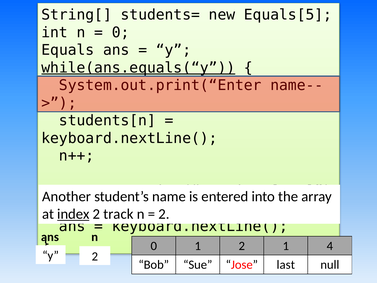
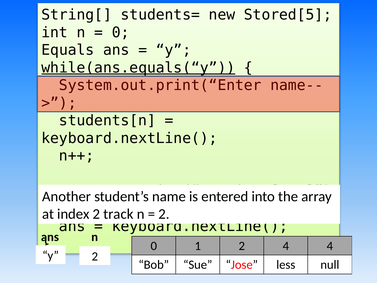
Equals[5: Equals[5 -> Stored[5
index underline: present -> none
2 1: 1 -> 4
last: last -> less
